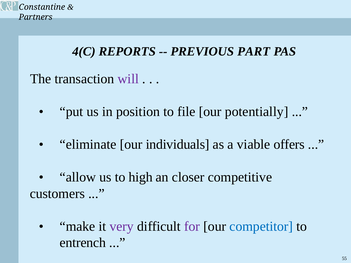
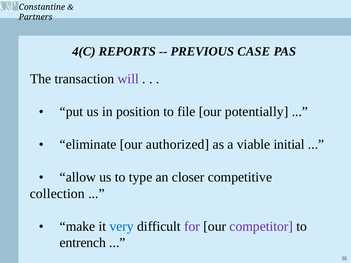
PART: PART -> CASE
individuals: individuals -> authorized
offers: offers -> initial
high: high -> type
customers: customers -> collection
very colour: purple -> blue
competitor colour: blue -> purple
